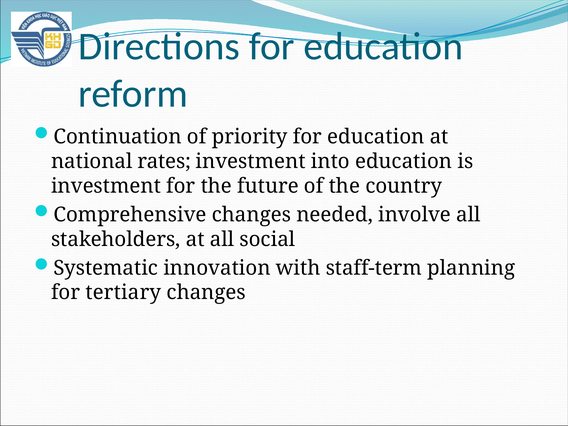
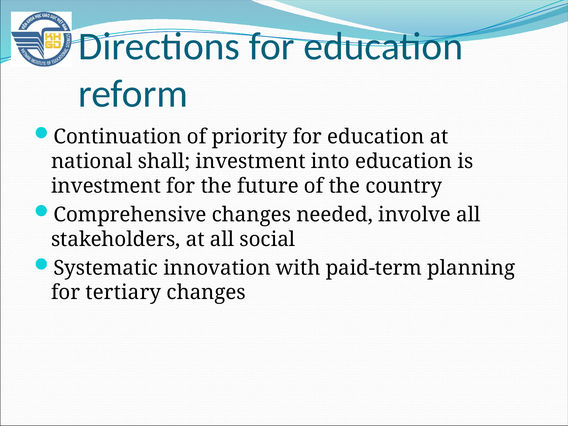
rates: rates -> shall
staff-term: staff-term -> paid-term
